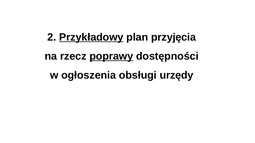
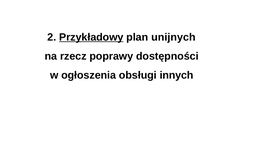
przyjęcia: przyjęcia -> unijnych
poprawy underline: present -> none
urzędy: urzędy -> innych
